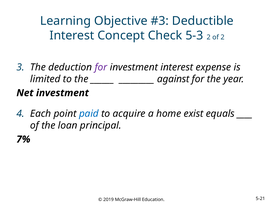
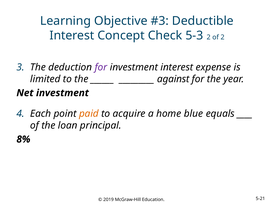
paid colour: blue -> orange
exist: exist -> blue
7%: 7% -> 8%
